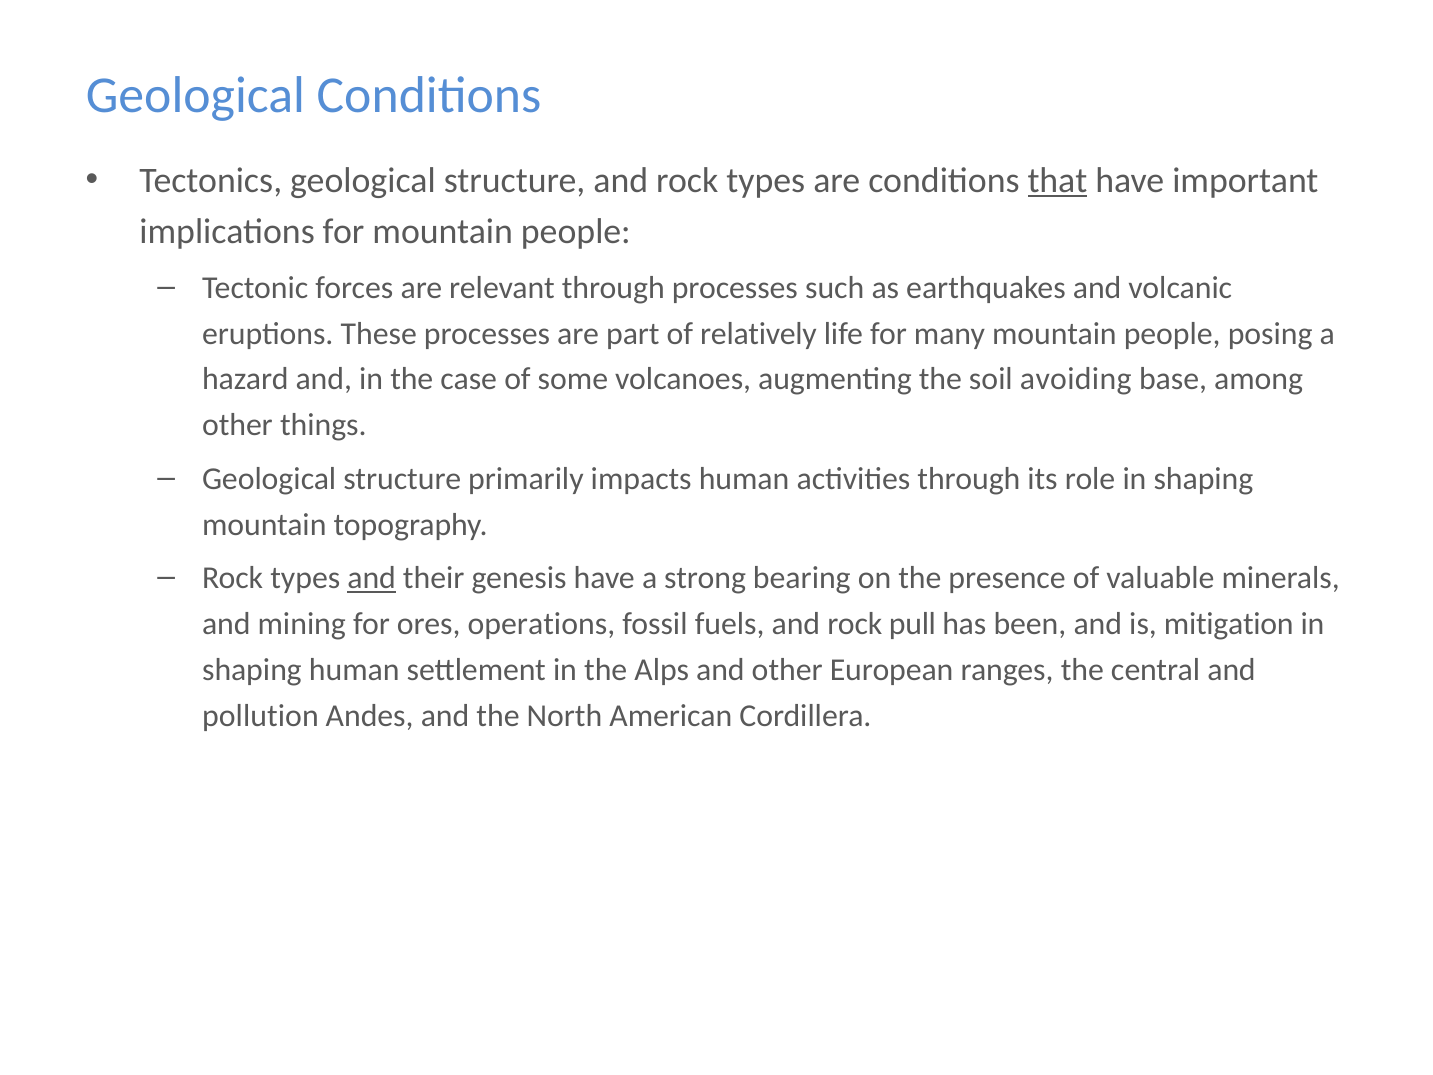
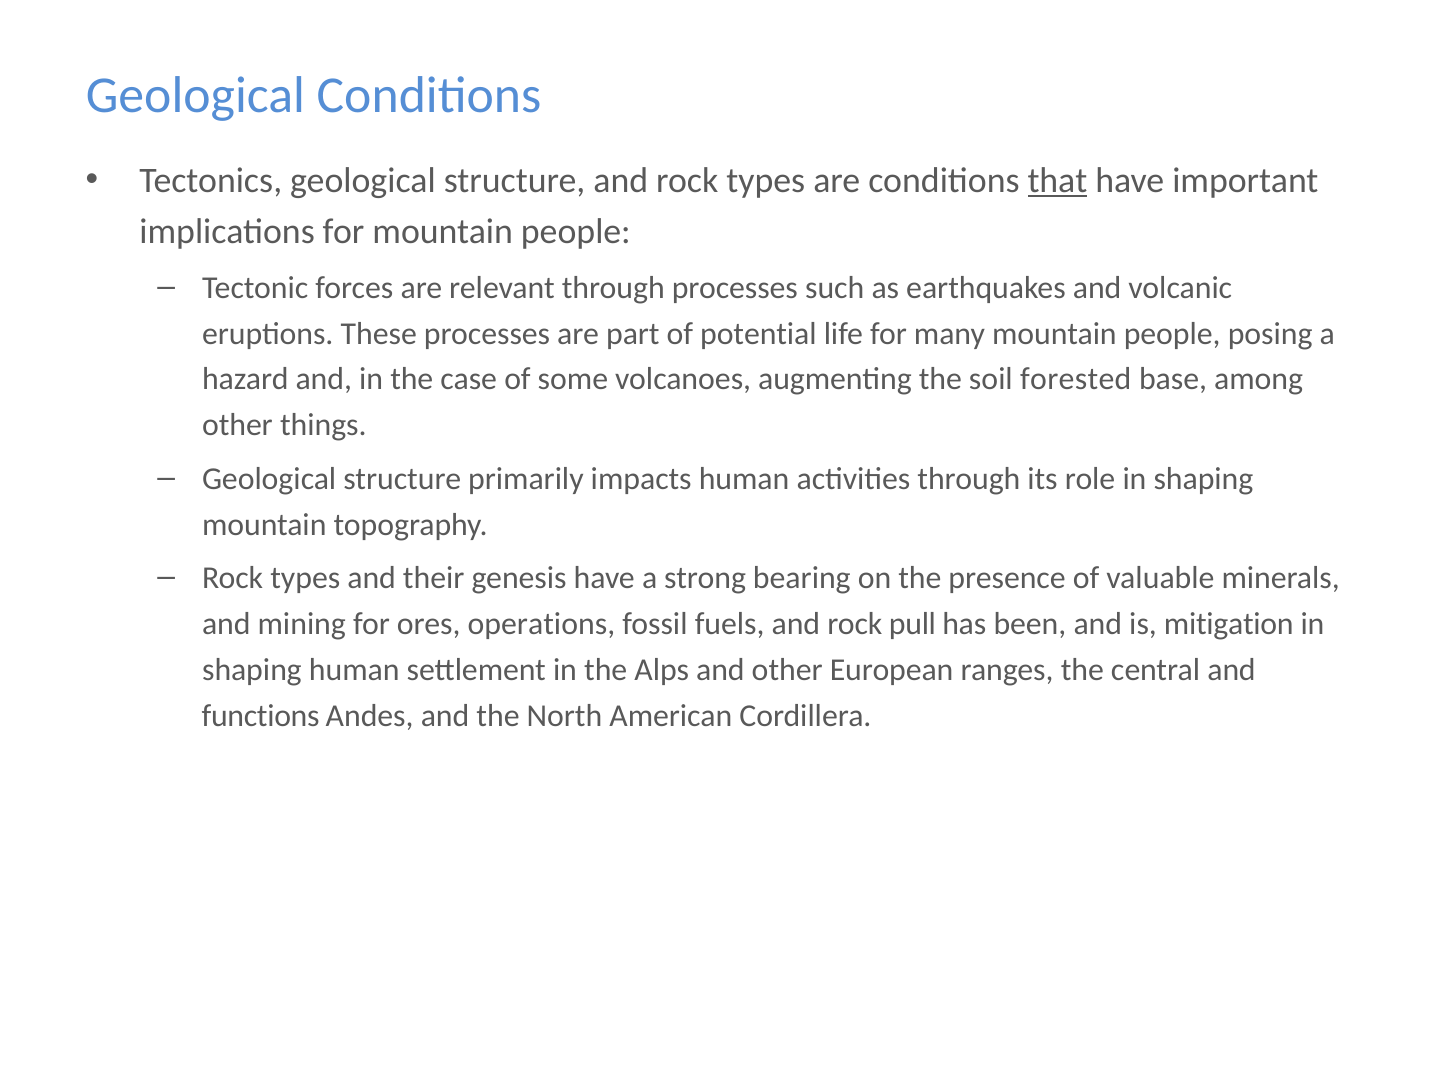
relatively: relatively -> potential
avoiding: avoiding -> forested
and at (372, 578) underline: present -> none
pollution: pollution -> functions
